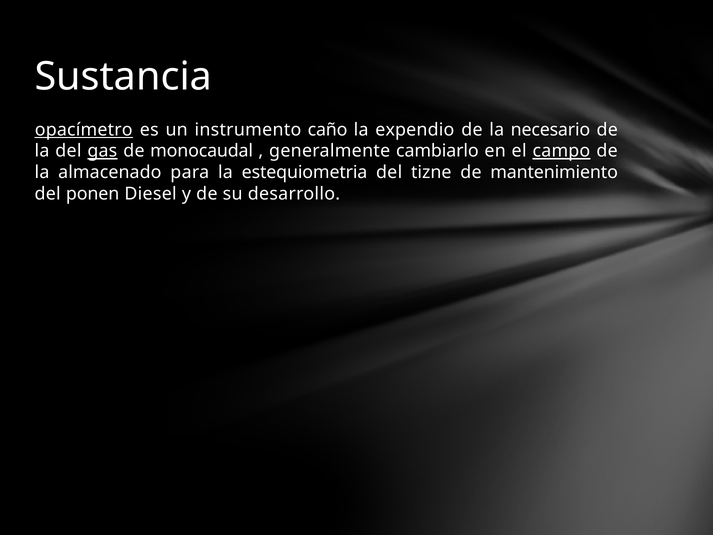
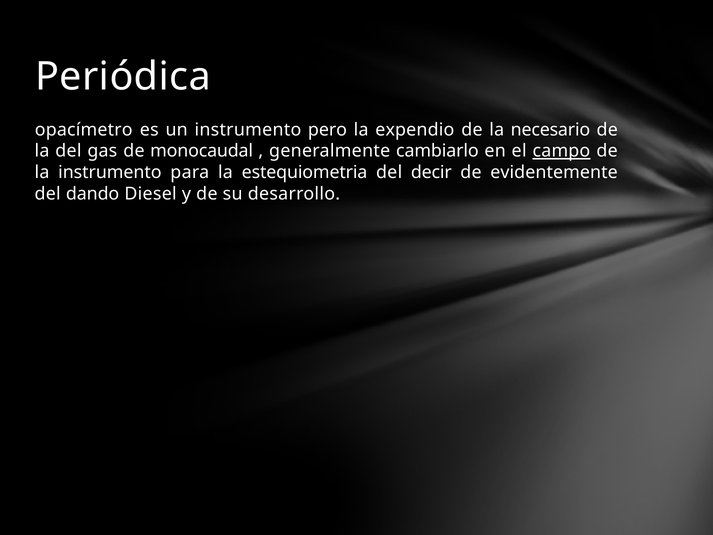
Sustancia: Sustancia -> Periódica
opacímetro underline: present -> none
caño: caño -> pero
gas underline: present -> none
la almacenado: almacenado -> instrumento
tizne: tizne -> decir
mantenimiento: mantenimiento -> evidentemente
ponen: ponen -> dando
